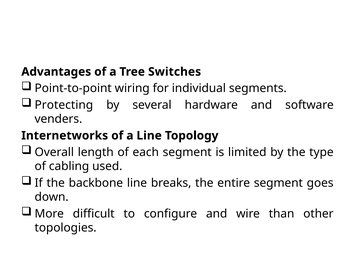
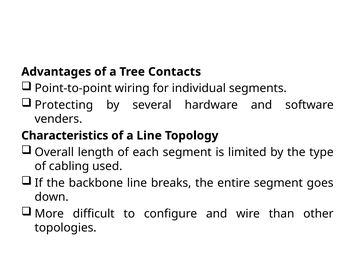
Switches: Switches -> Contacts
Internetworks: Internetworks -> Characteristics
